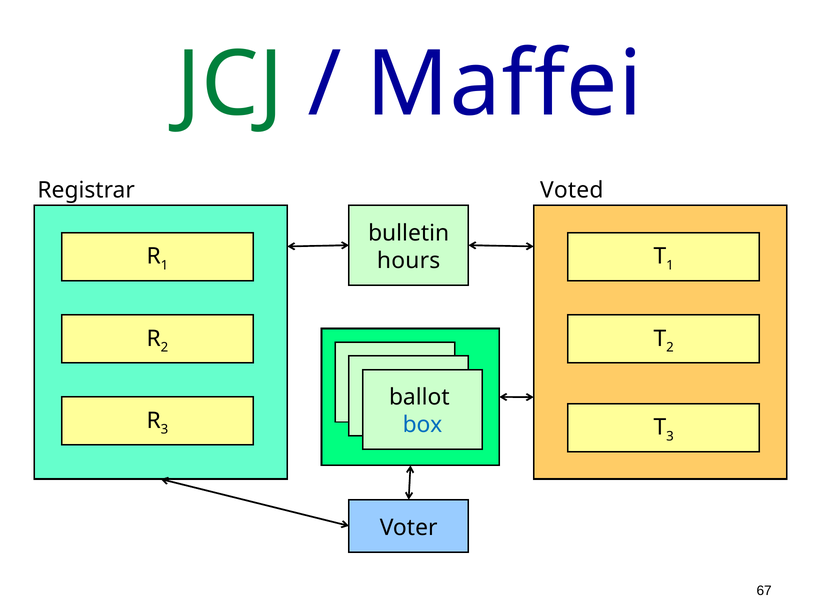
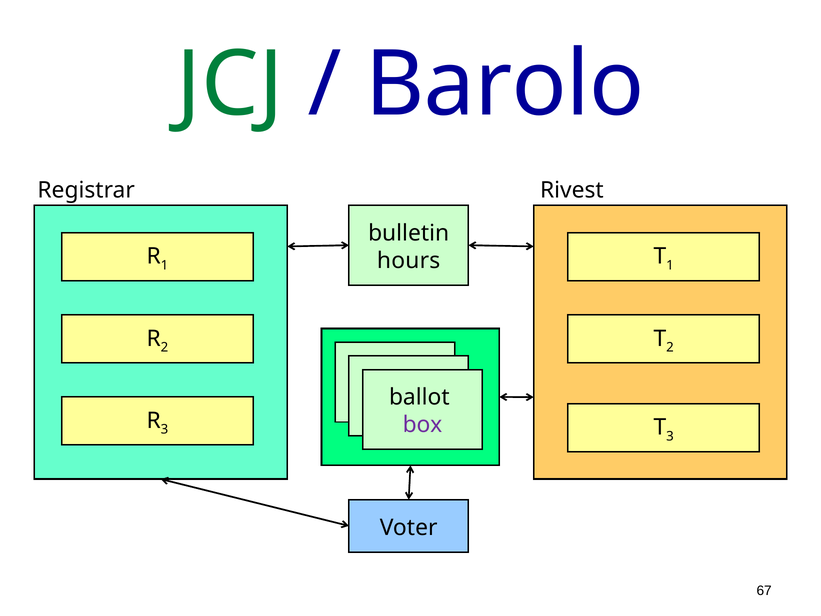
Maffei: Maffei -> Barolo
Voted: Voted -> Rivest
box at (422, 425) colour: blue -> purple
